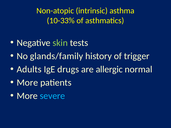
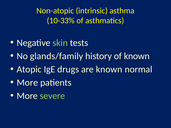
of trigger: trigger -> known
Adults: Adults -> Atopic
are allergic: allergic -> known
severe colour: light blue -> light green
